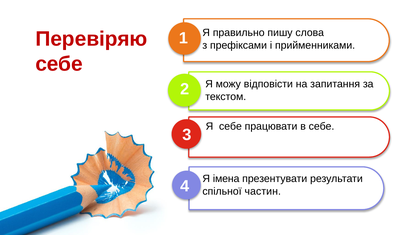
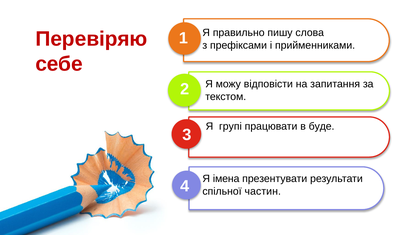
Я себе: себе -> групі
в себе: себе -> буде
